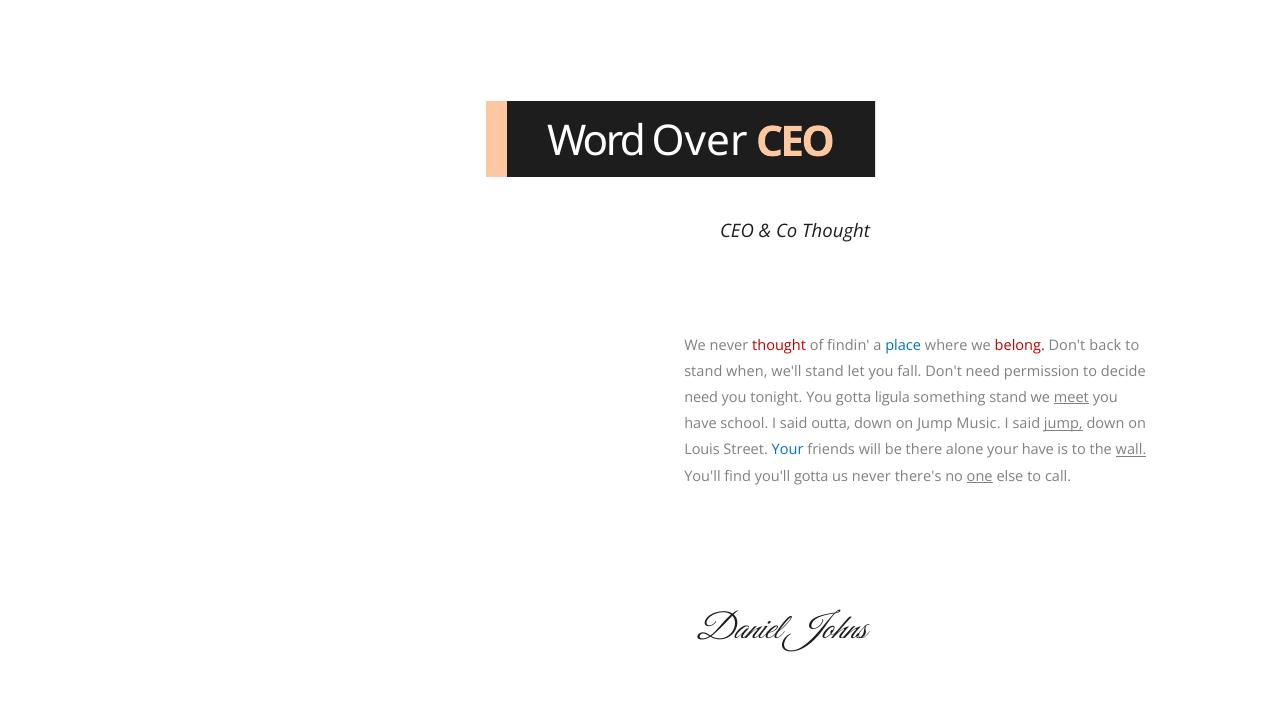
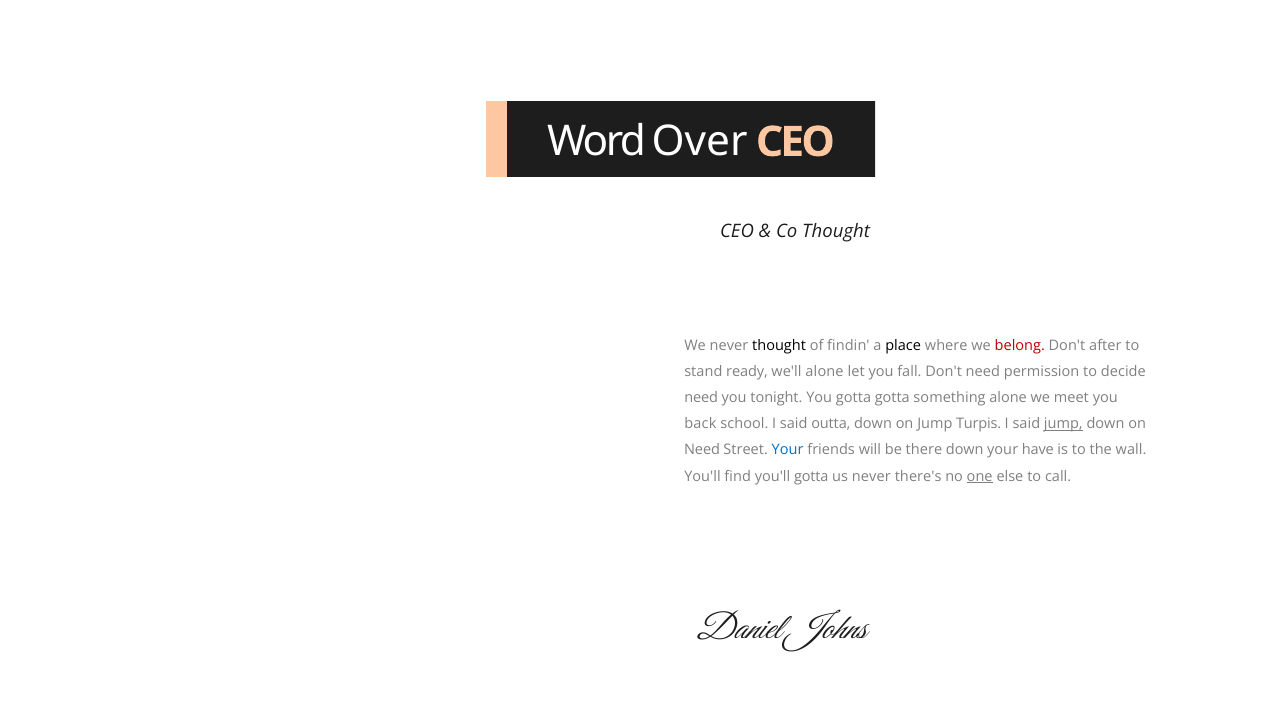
thought at (779, 345) colour: red -> black
place colour: blue -> black
back: back -> after
when: when -> ready
we'll stand: stand -> alone
gotta ligula: ligula -> gotta
something stand: stand -> alone
meet underline: present -> none
have at (701, 424): have -> back
Music: Music -> Turpis
Louis at (702, 450): Louis -> Need
there alone: alone -> down
wall underline: present -> none
